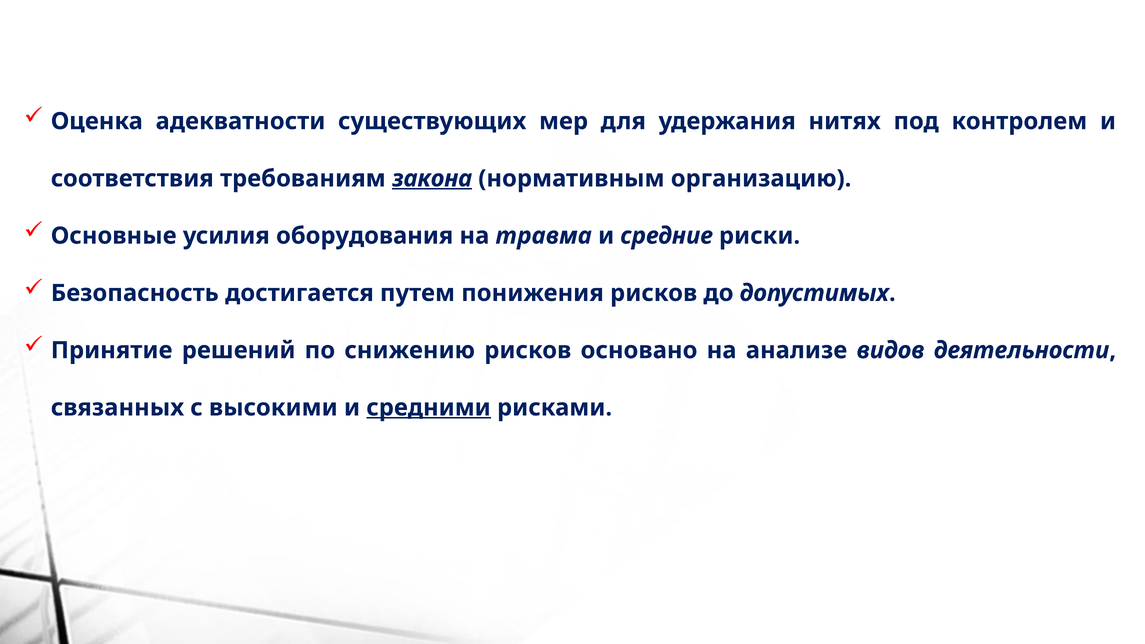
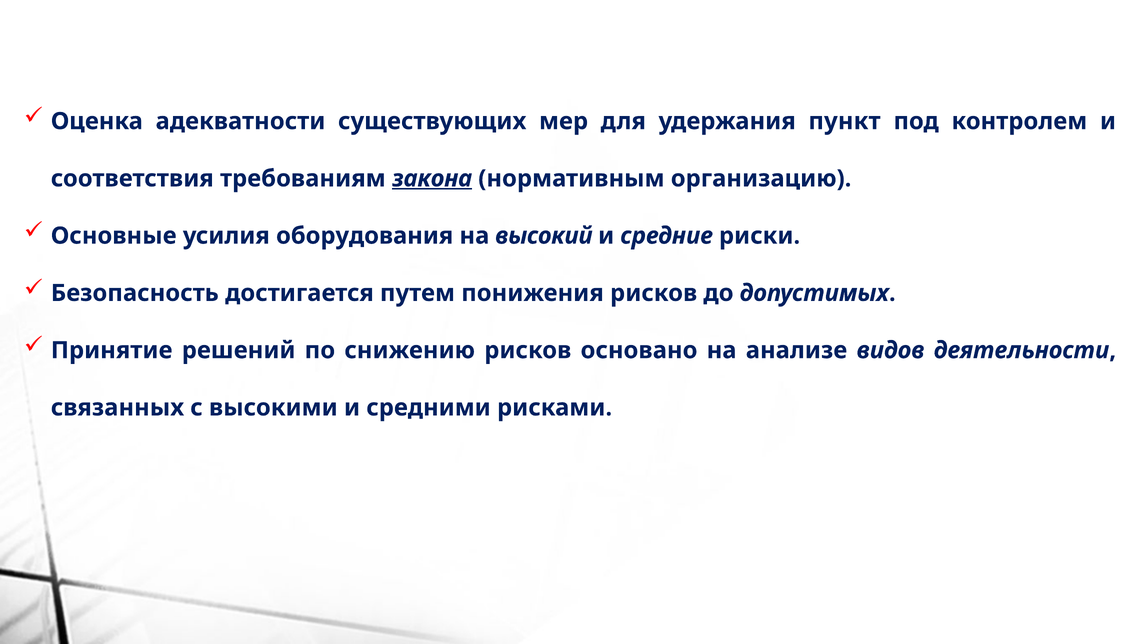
нитях: нитях -> пункт
травма: травма -> высокий
средними underline: present -> none
